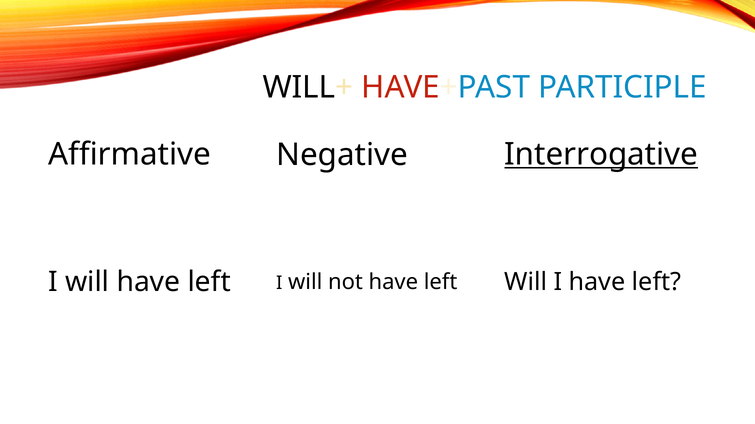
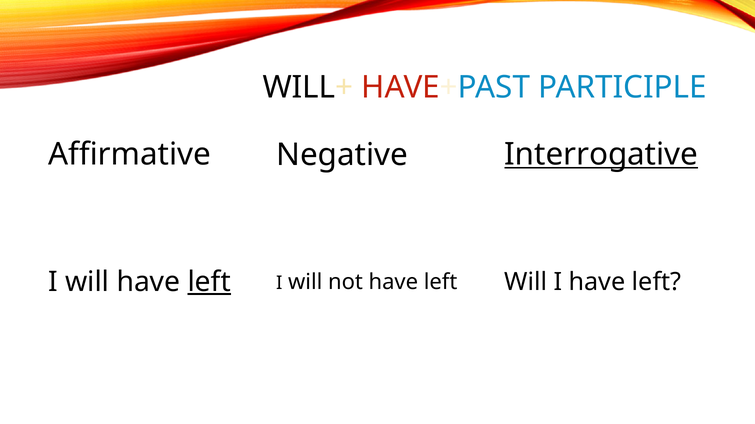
left at (209, 282) underline: none -> present
